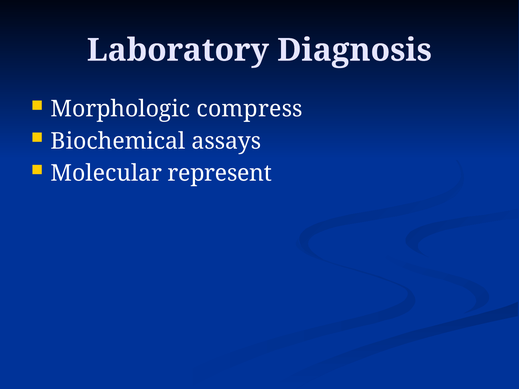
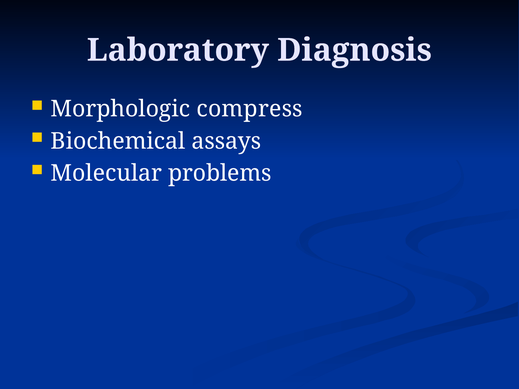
represent: represent -> problems
